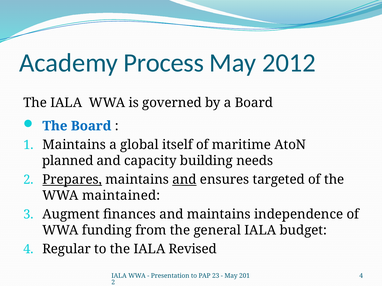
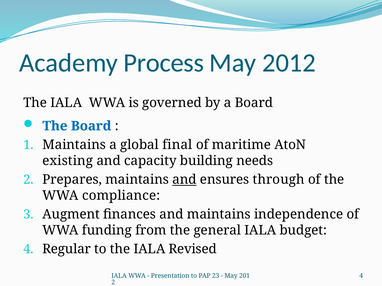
itself: itself -> final
planned: planned -> existing
Prepares underline: present -> none
targeted: targeted -> through
maintained: maintained -> compliance
